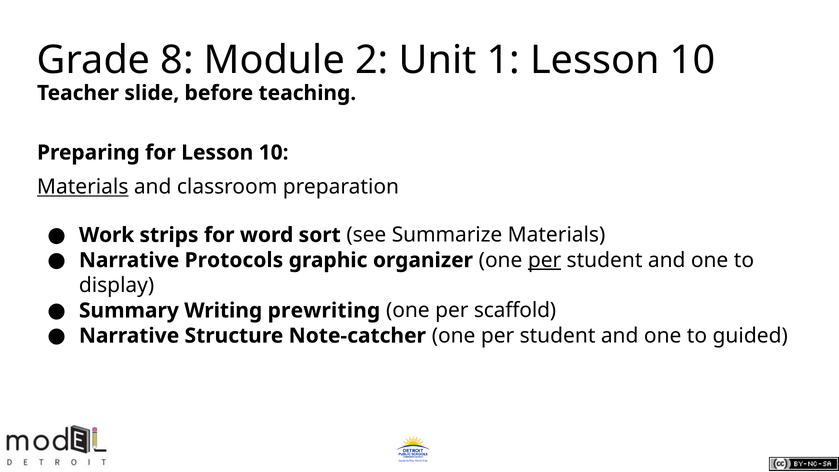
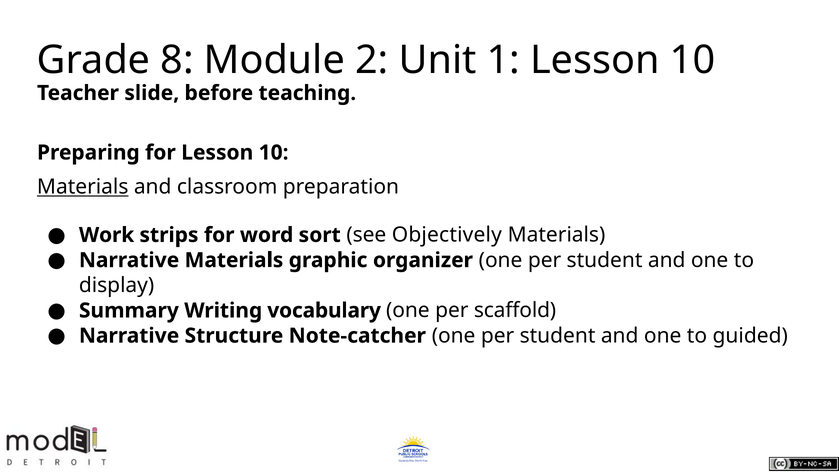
Summarize: Summarize -> Objectively
Narrative Protocols: Protocols -> Materials
per at (545, 260) underline: present -> none
prewriting: prewriting -> vocabulary
